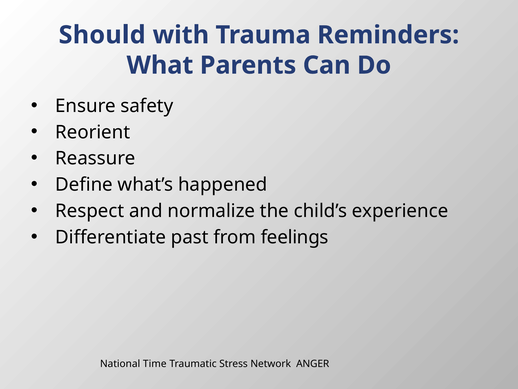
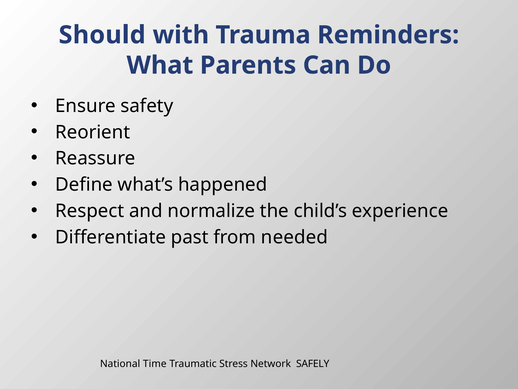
feelings: feelings -> needed
ANGER: ANGER -> SAFELY
